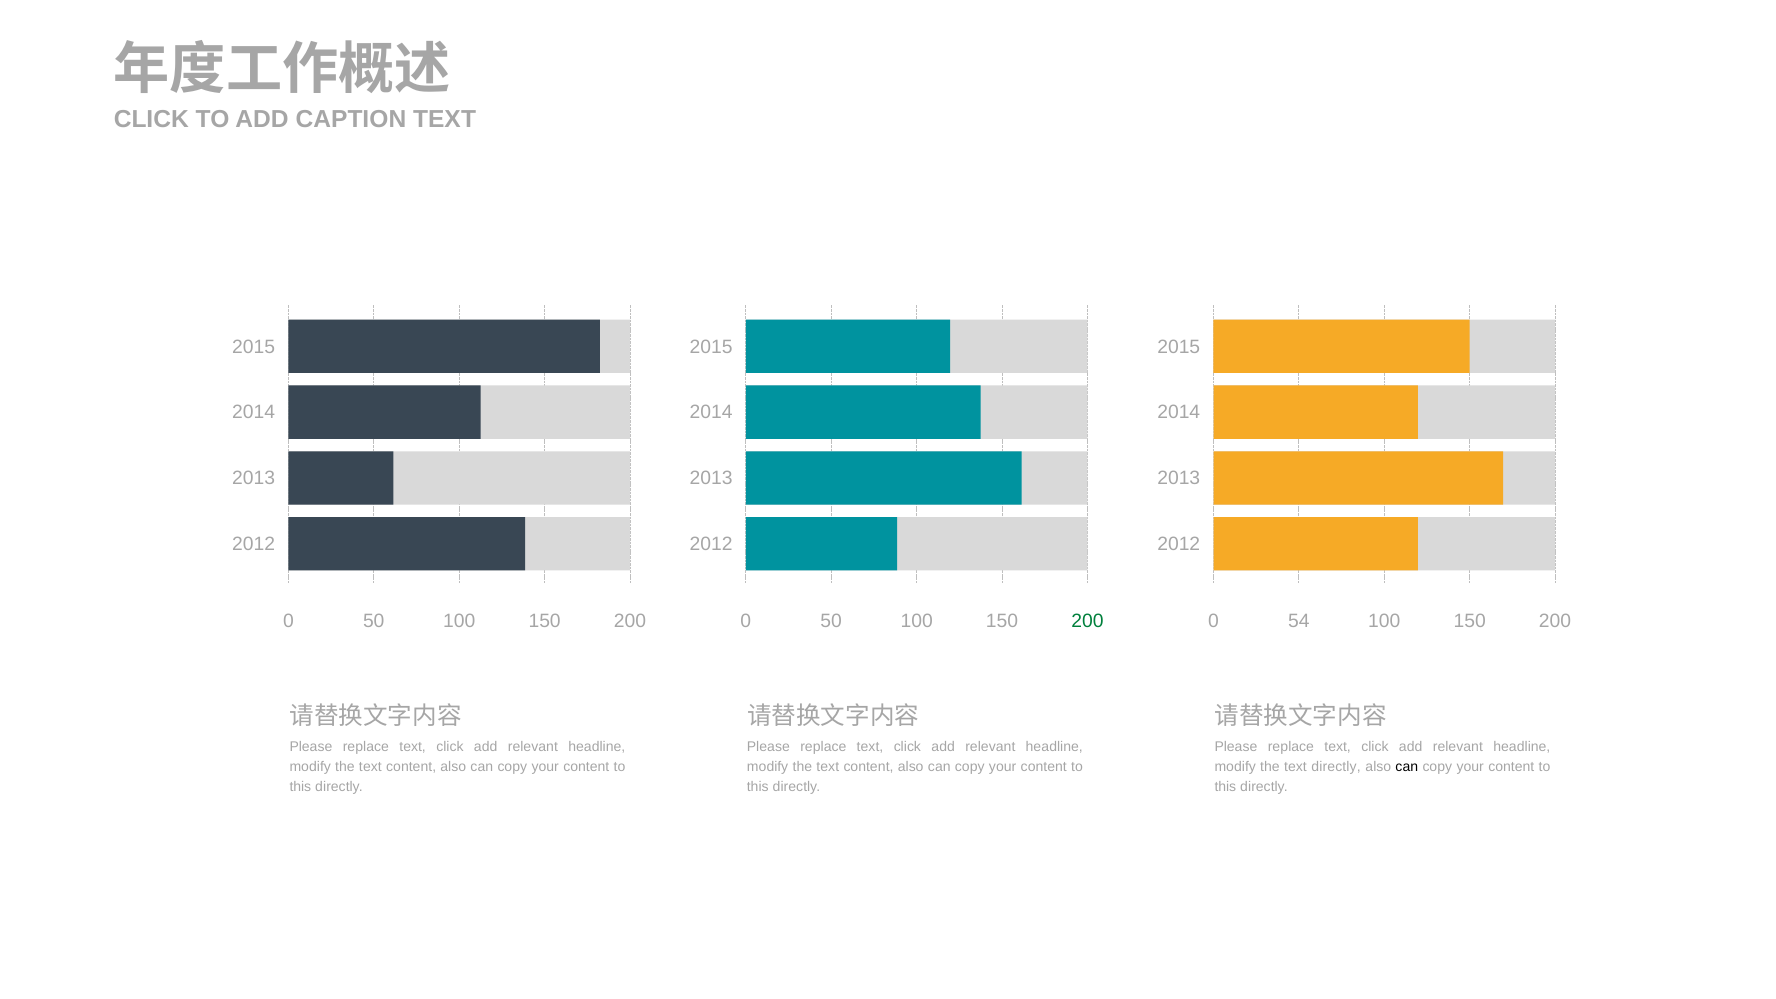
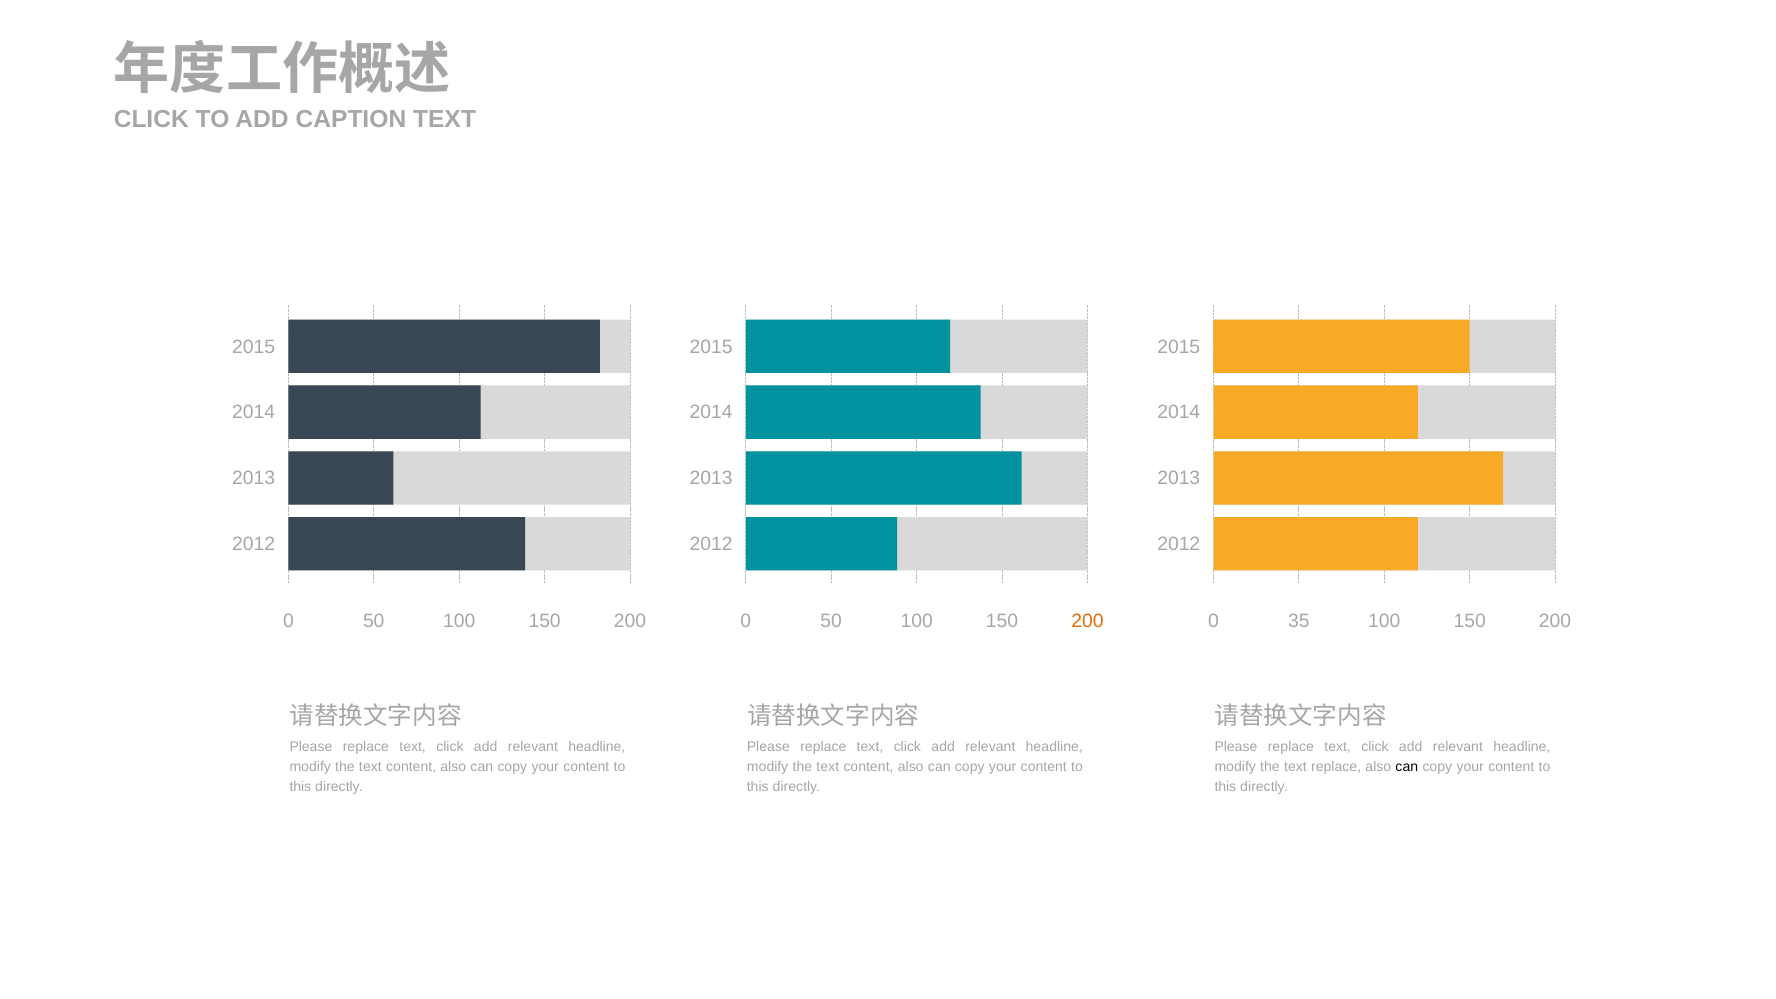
200 at (1087, 621) colour: green -> orange
54: 54 -> 35
text directly: directly -> replace
